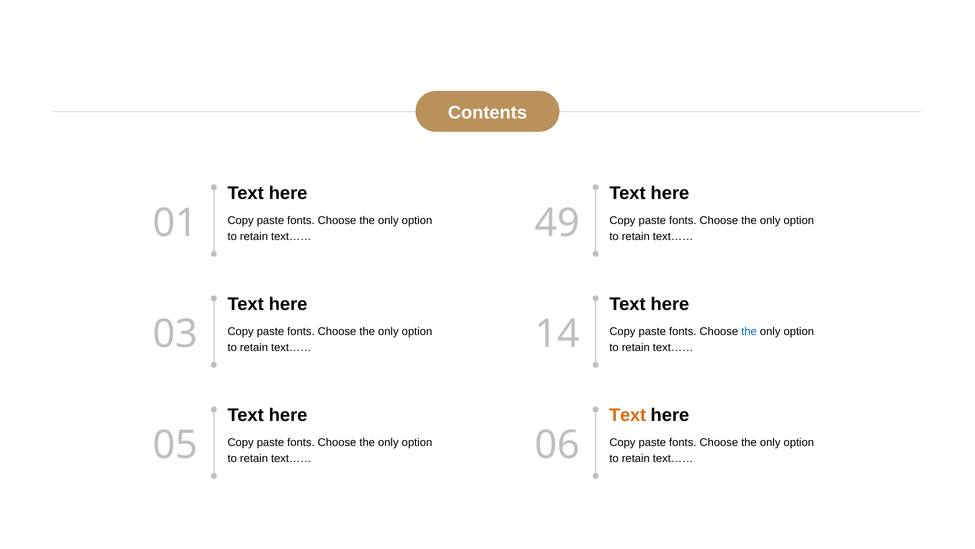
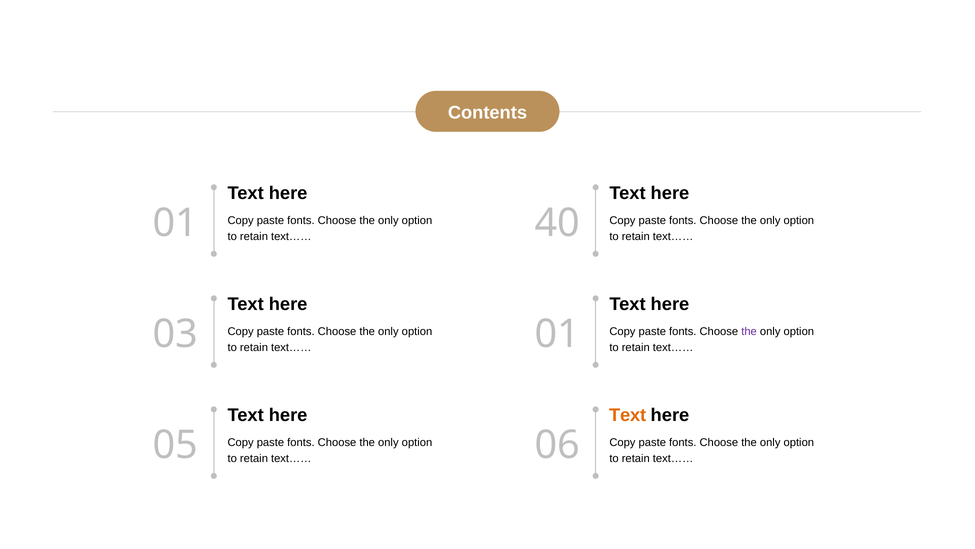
49: 49 -> 40
the at (749, 331) colour: blue -> purple
text…… 14: 14 -> 01
